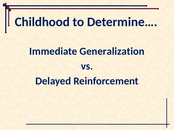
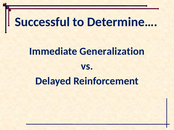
Childhood: Childhood -> Successful
